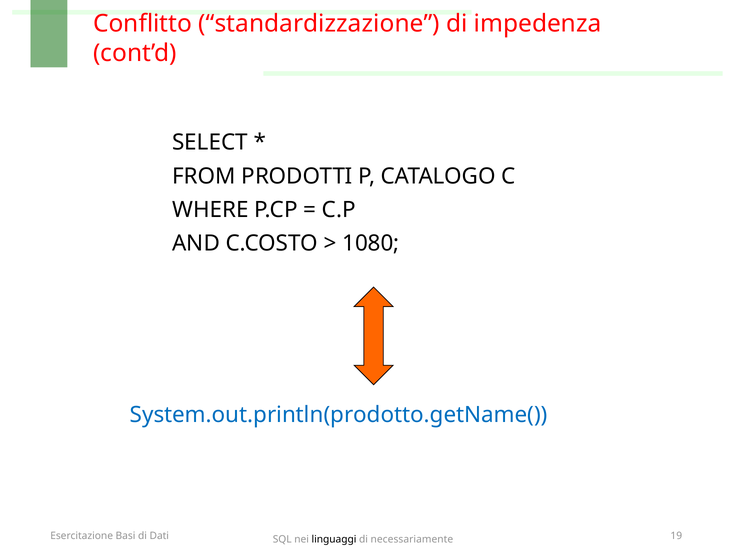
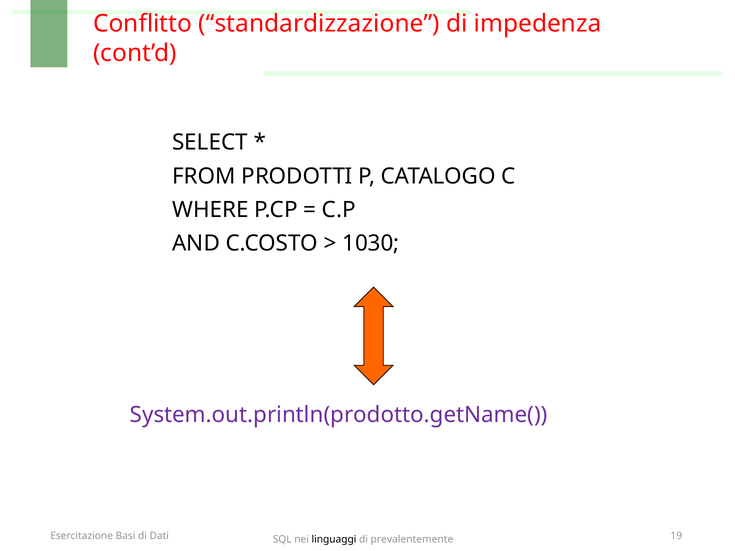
1080: 1080 -> 1030
System.out.println(prodotto.getName( colour: blue -> purple
necessariamente: necessariamente -> prevalentemente
